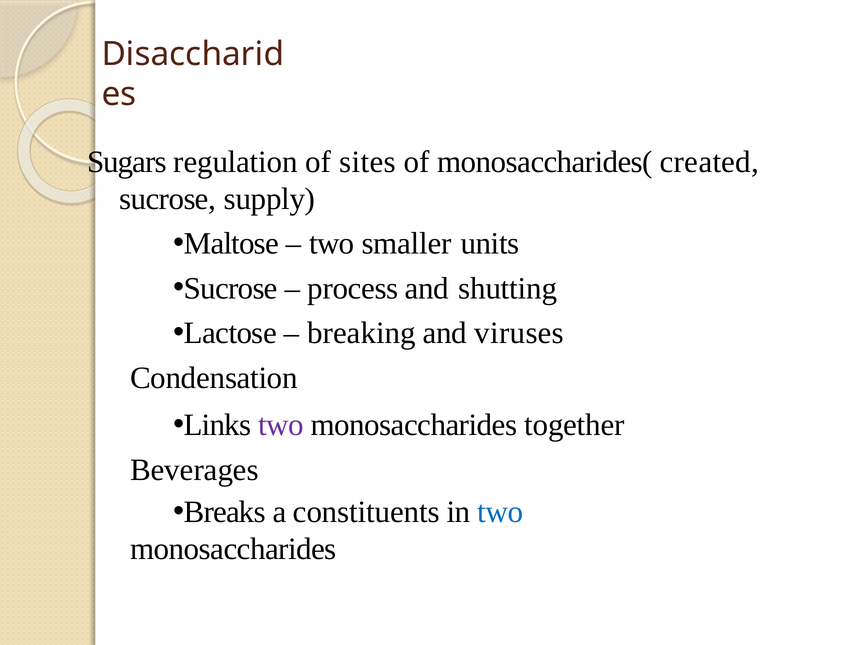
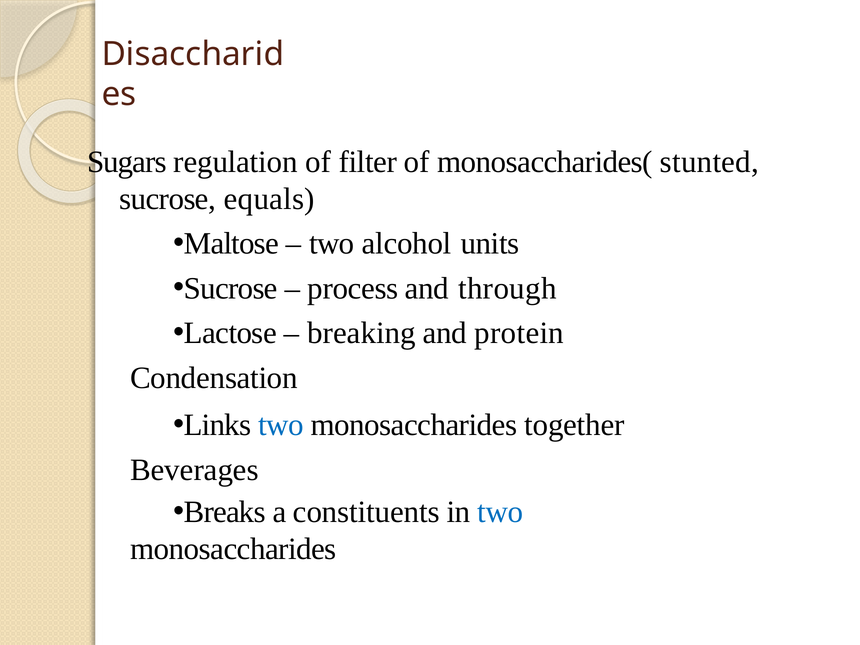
sites: sites -> filter
created: created -> stunted
supply: supply -> equals
smaller: smaller -> alcohol
shutting: shutting -> through
viruses: viruses -> protein
two at (281, 425) colour: purple -> blue
